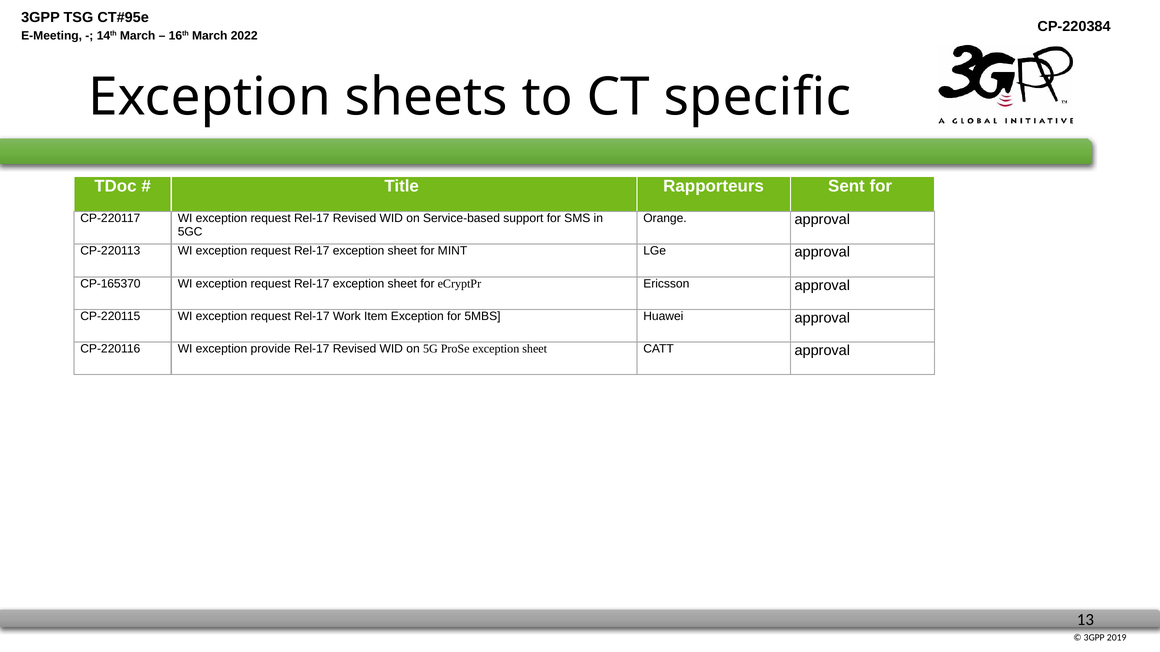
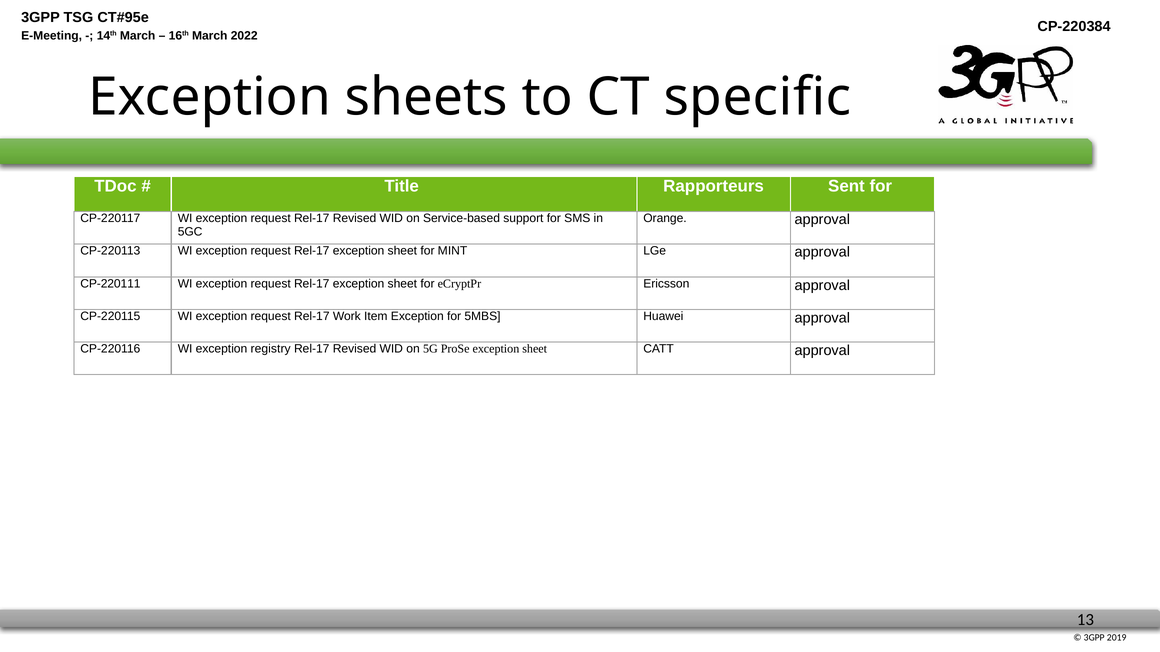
CP-165370: CP-165370 -> CP-220111
provide: provide -> registry
